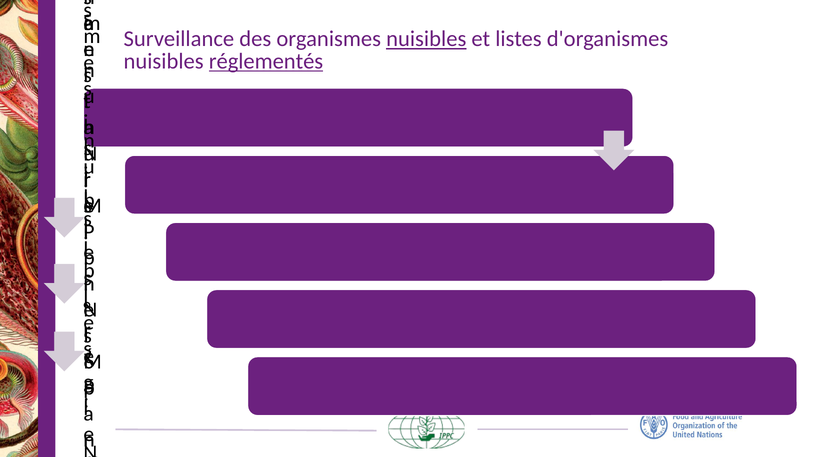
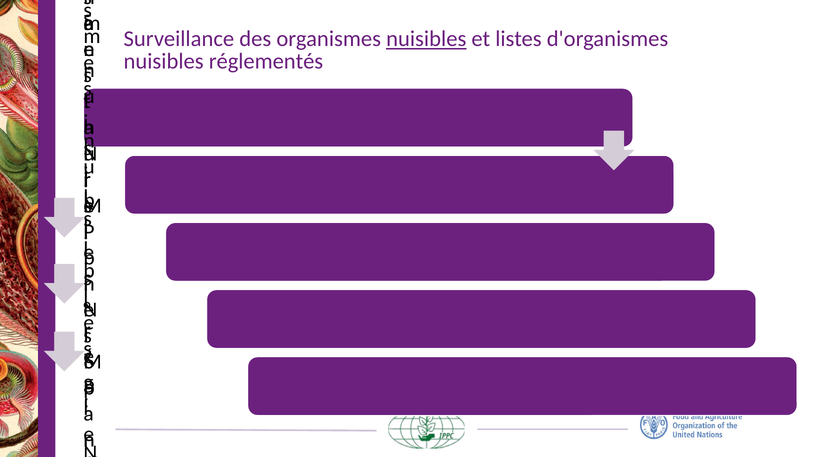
réglementés underline: present -> none
